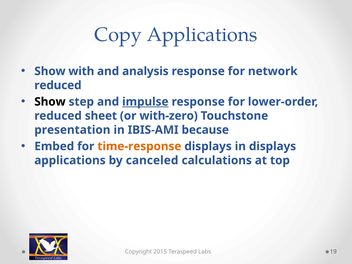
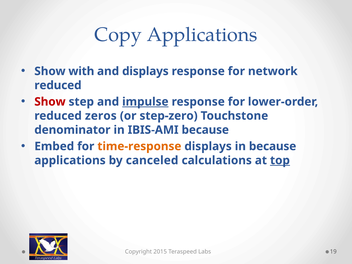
and analysis: analysis -> displays
Show at (50, 102) colour: black -> red
sheet: sheet -> zeros
with-zero: with-zero -> step-zero
presentation: presentation -> denominator
in displays: displays -> because
top underline: none -> present
